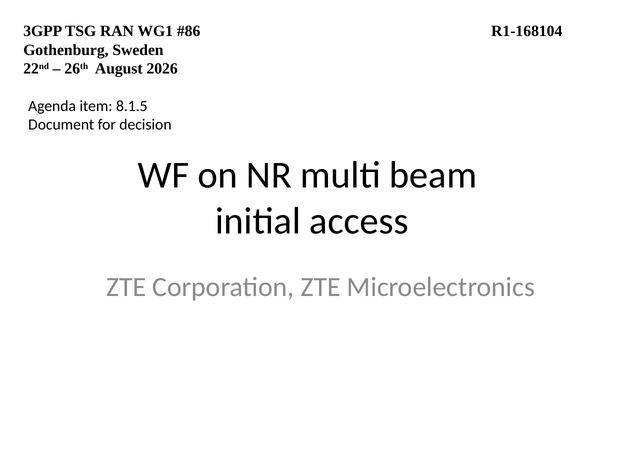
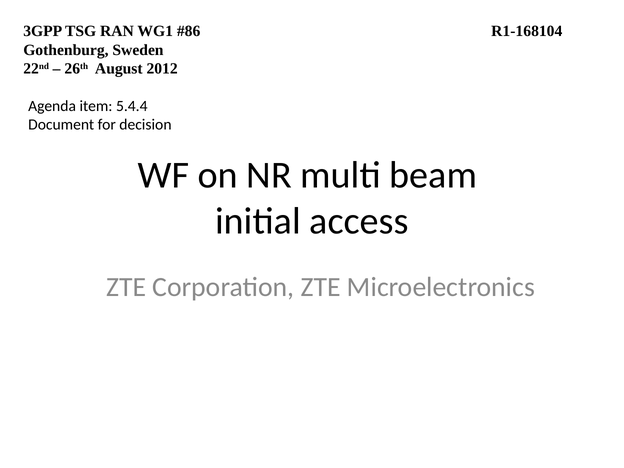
2026: 2026 -> 2012
8.1.5: 8.1.5 -> 5.4.4
